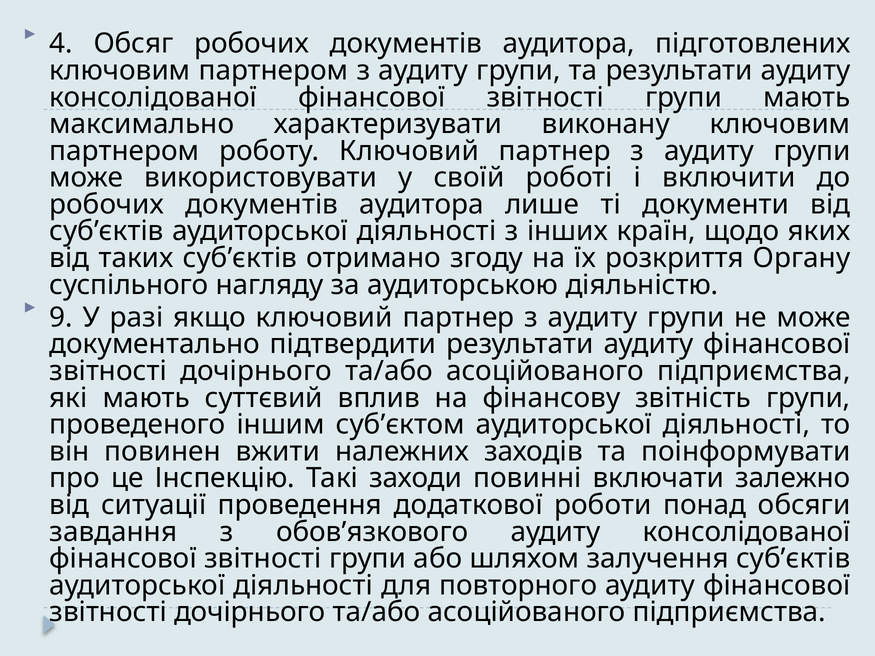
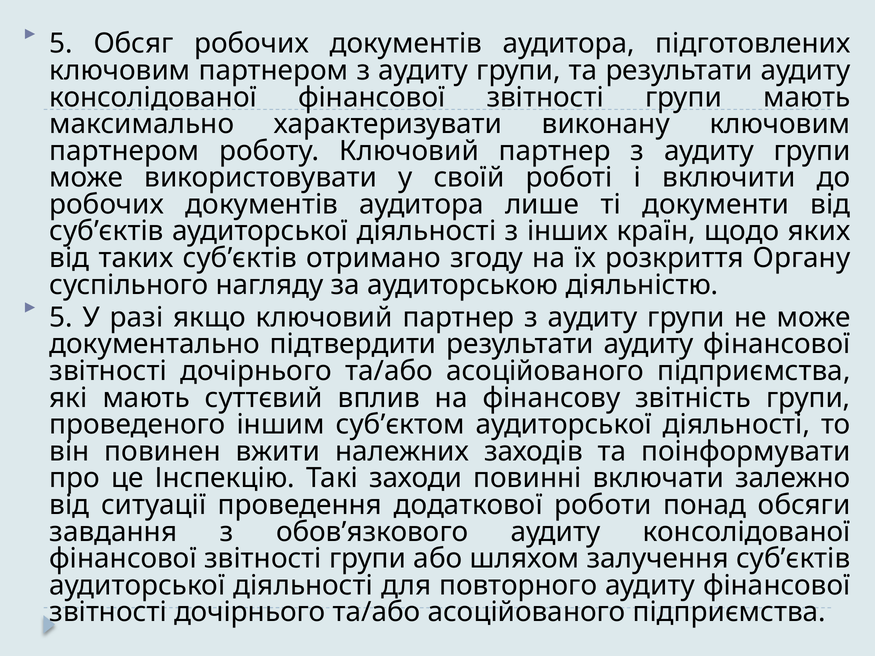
4 at (61, 44): 4 -> 5
9 at (61, 318): 9 -> 5
